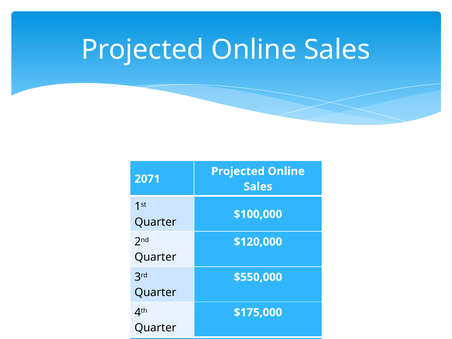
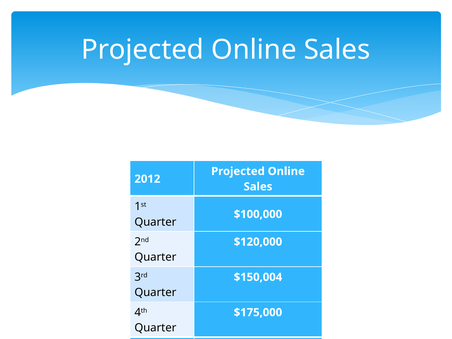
2071: 2071 -> 2012
$550,000: $550,000 -> $150,004
